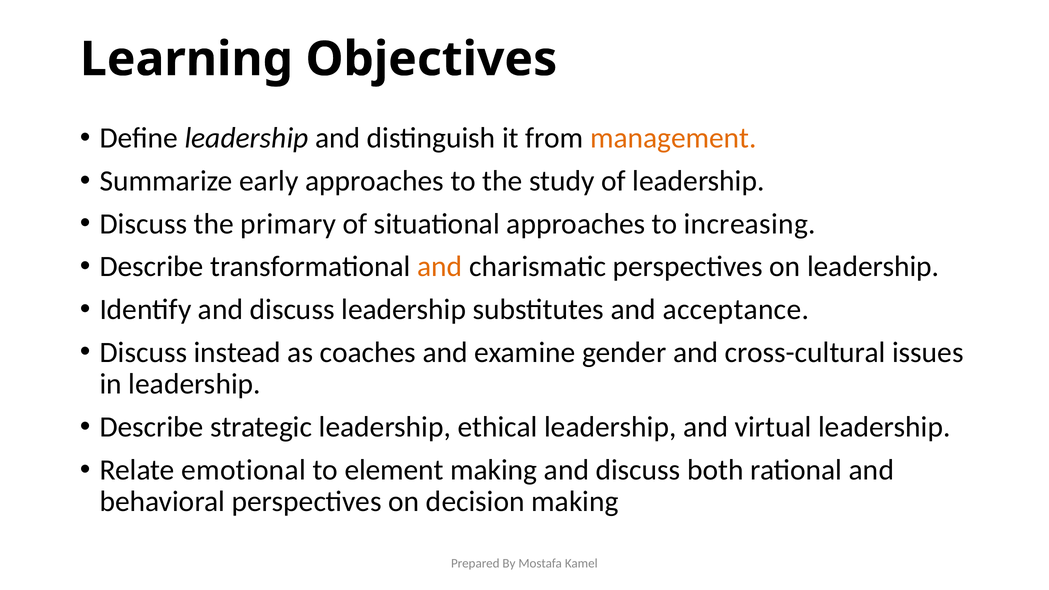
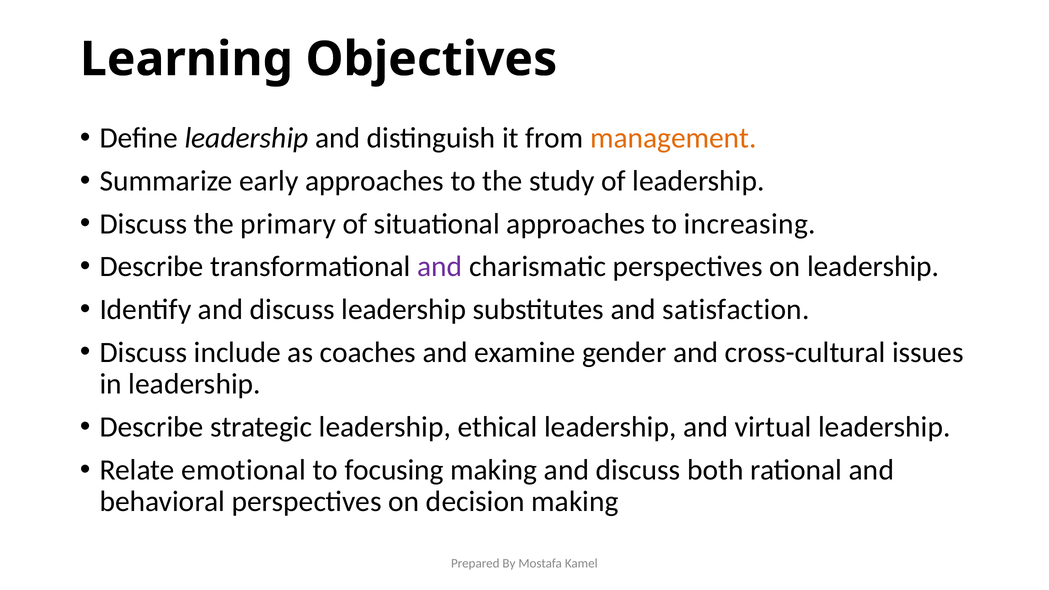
and at (440, 267) colour: orange -> purple
acceptance: acceptance -> satisfaction
instead: instead -> include
element: element -> focusing
